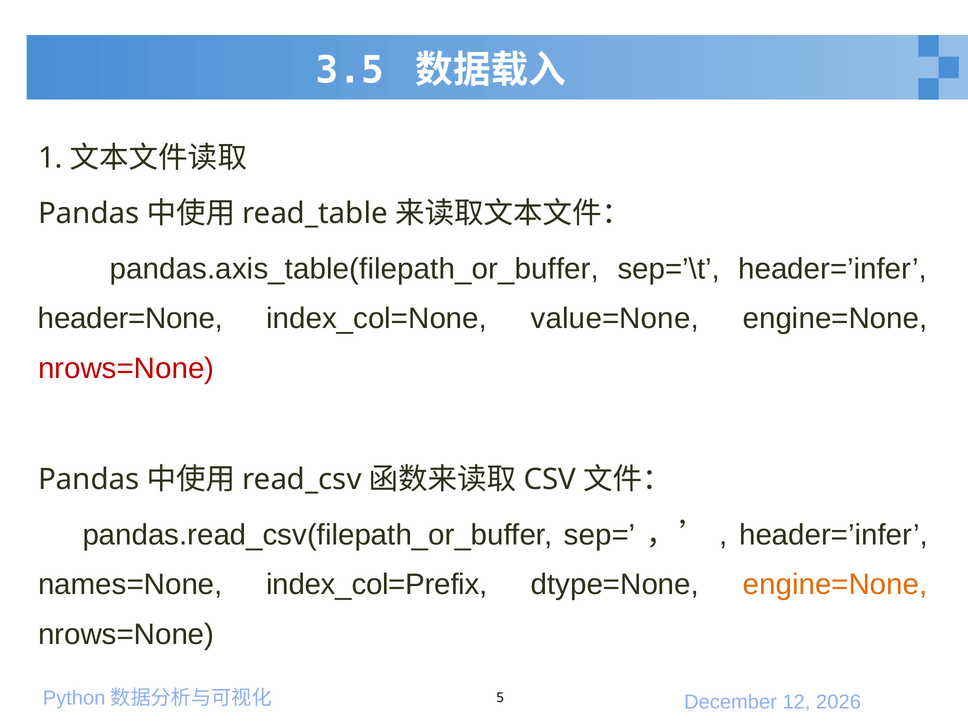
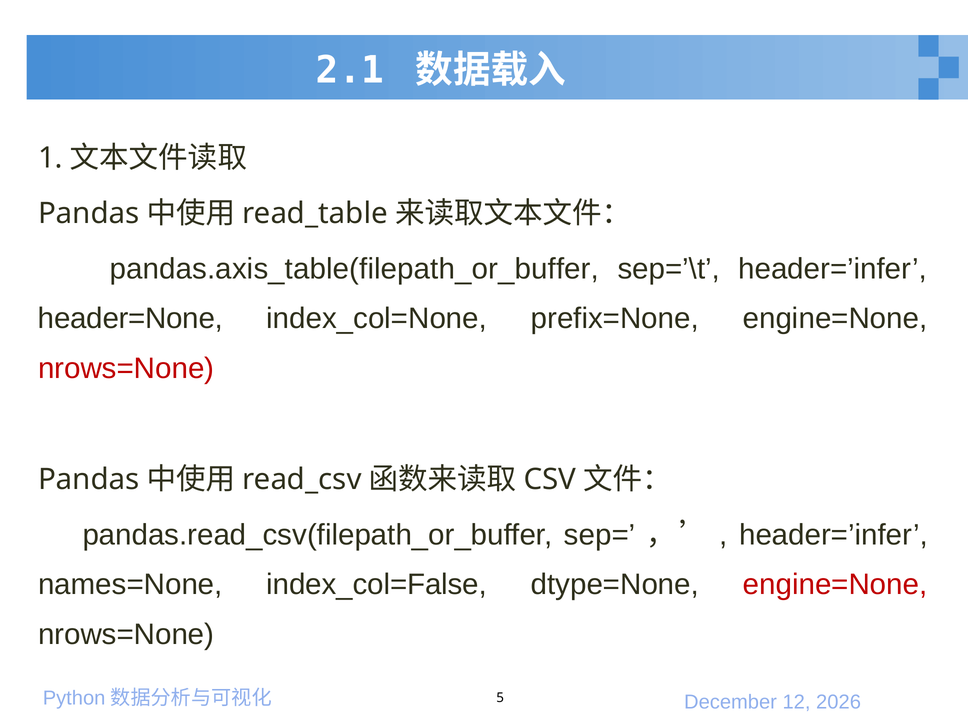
3.5: 3.5 -> 2.1
value=None: value=None -> prefix=None
index_col=Prefix: index_col=Prefix -> index_col=False
engine=None at (835, 585) colour: orange -> red
